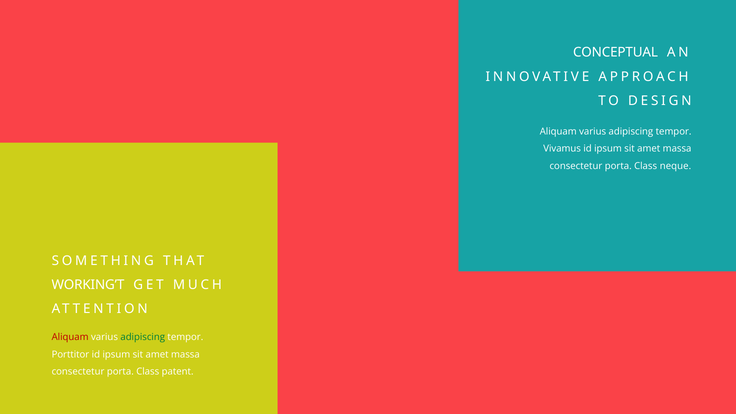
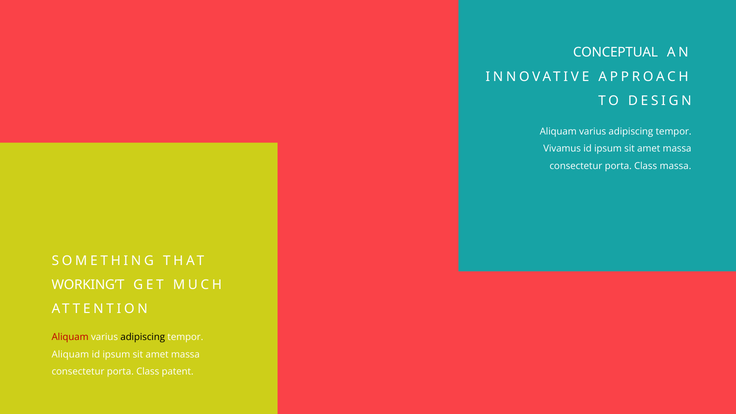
Class neque: neque -> massa
adipiscing at (143, 337) colour: green -> black
Porttitor at (70, 355): Porttitor -> Aliquam
